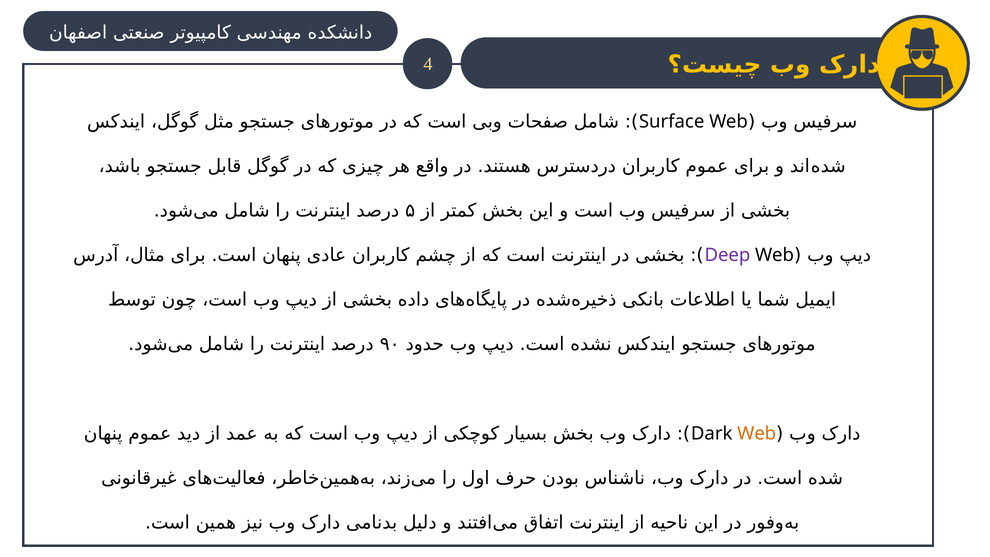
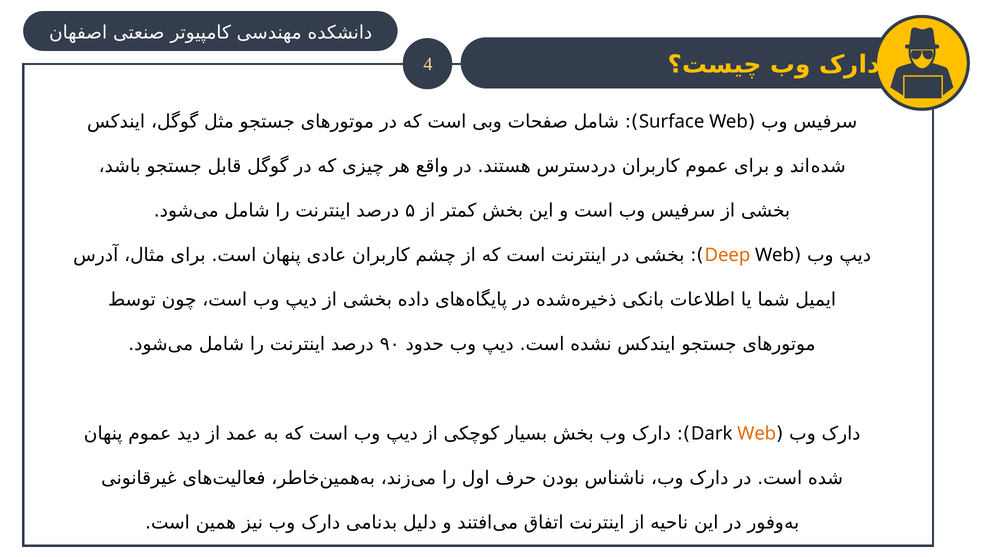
Deep colour: purple -> orange
